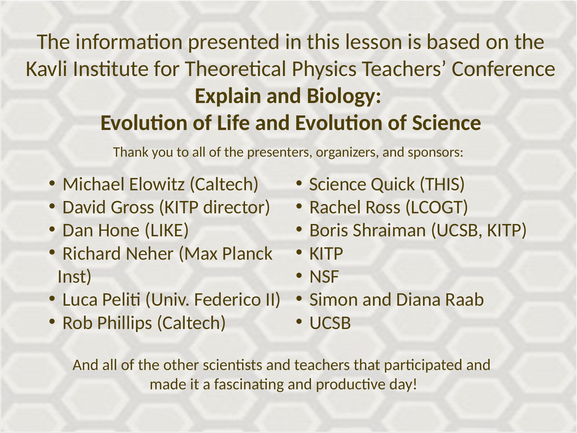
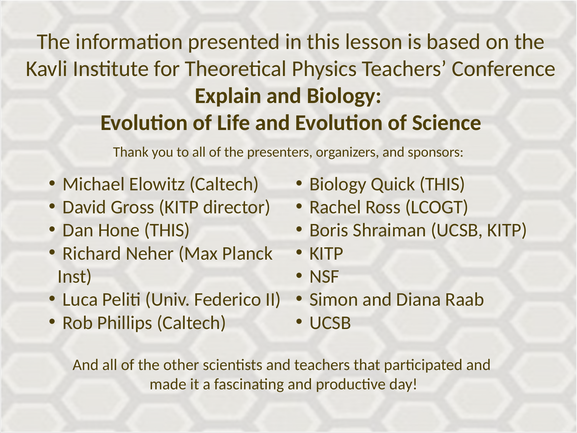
Science at (338, 184): Science -> Biology
Hone LIKE: LIKE -> THIS
